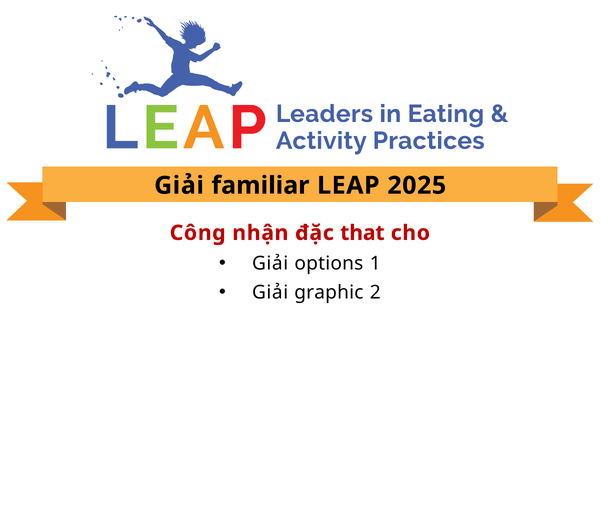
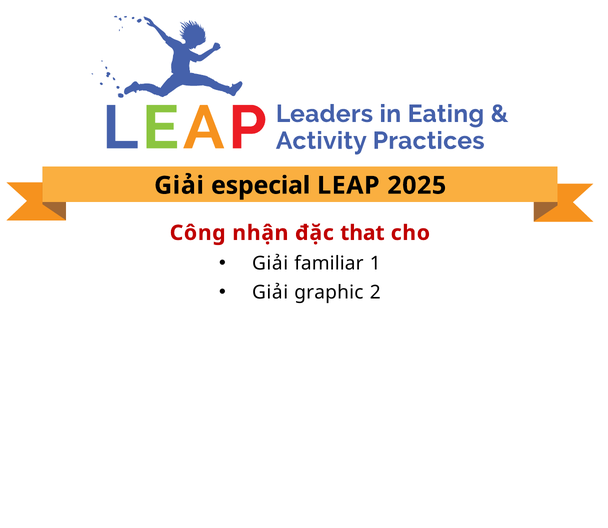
familiar: familiar -> especial
options: options -> familiar
